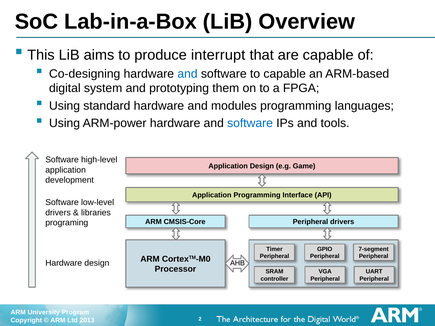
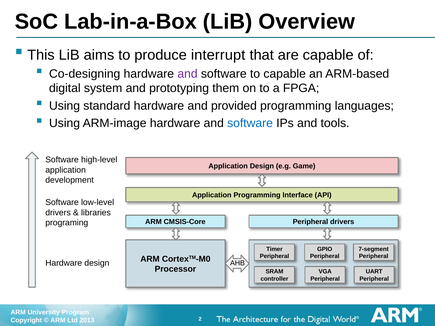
and at (188, 74) colour: blue -> purple
modules: modules -> provided
ARM-power: ARM-power -> ARM-image
